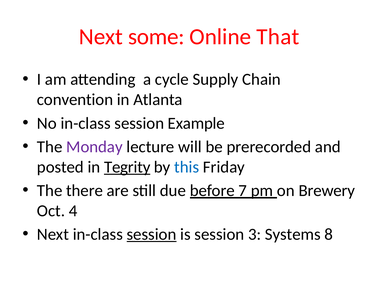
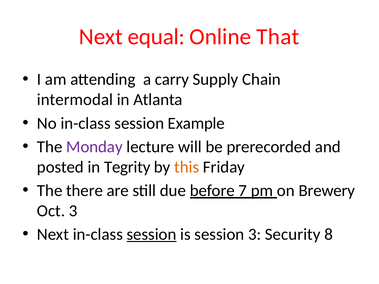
some: some -> equal
cycle: cycle -> carry
convention: convention -> intermodal
Tegrity underline: present -> none
this colour: blue -> orange
Oct 4: 4 -> 3
Systems: Systems -> Security
